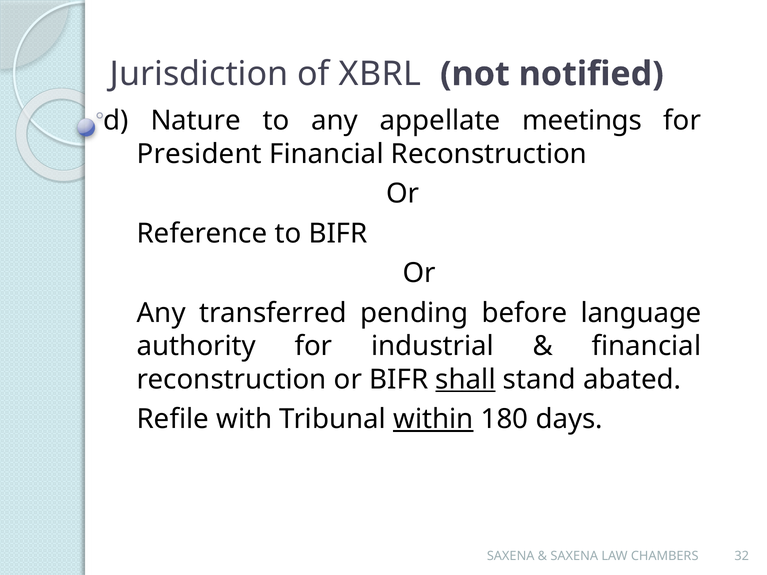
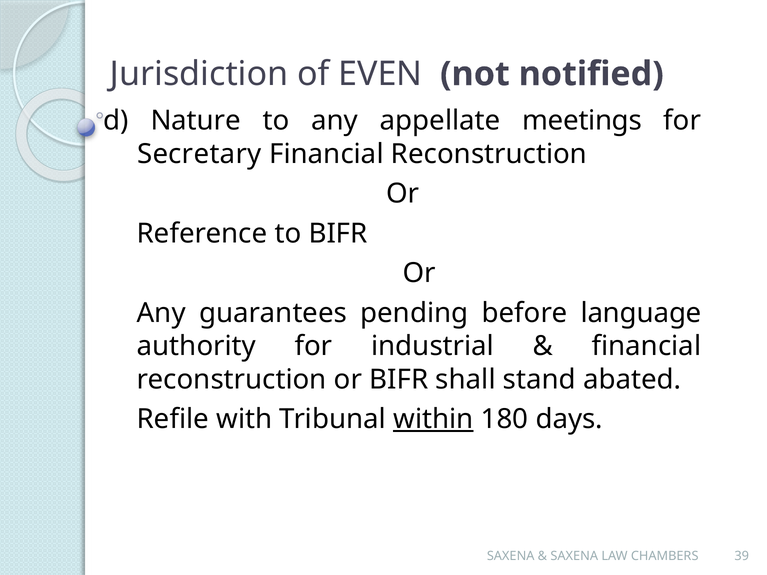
XBRL: XBRL -> EVEN
President: President -> Secretary
transferred: transferred -> guarantees
shall underline: present -> none
32: 32 -> 39
